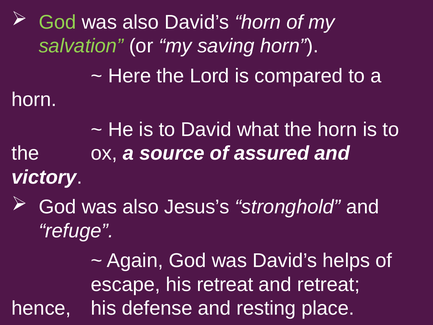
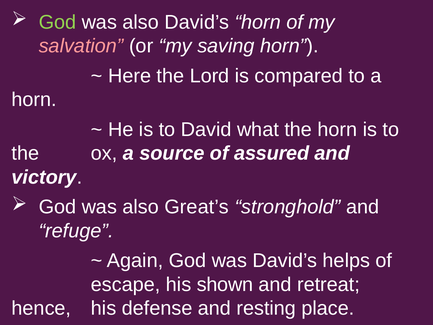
salvation colour: light green -> pink
Jesus’s: Jesus’s -> Great’s
his retreat: retreat -> shown
